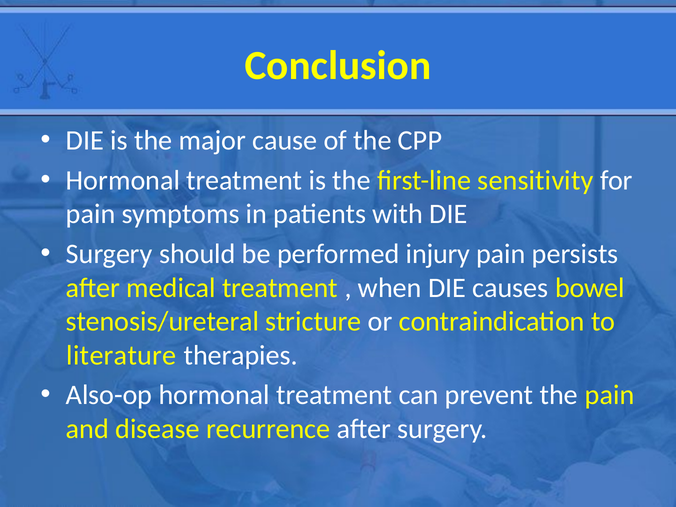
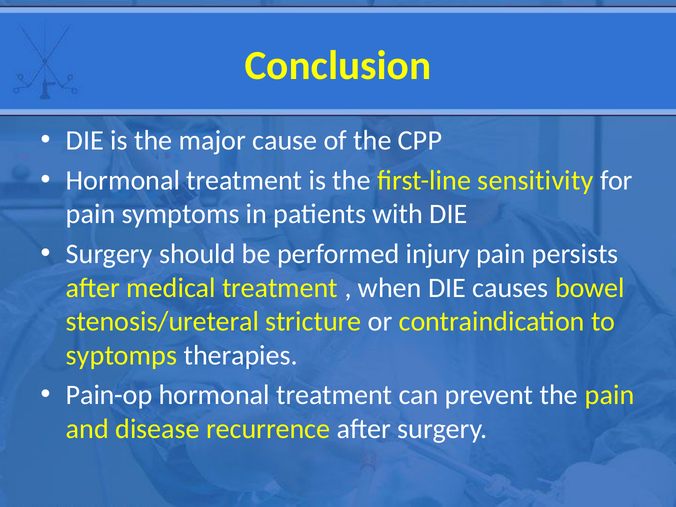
literature: literature -> syptomps
Also-op: Also-op -> Pain-op
